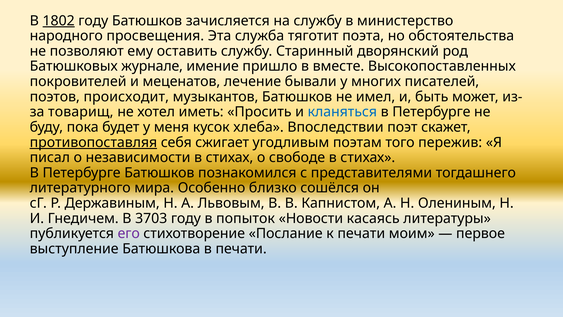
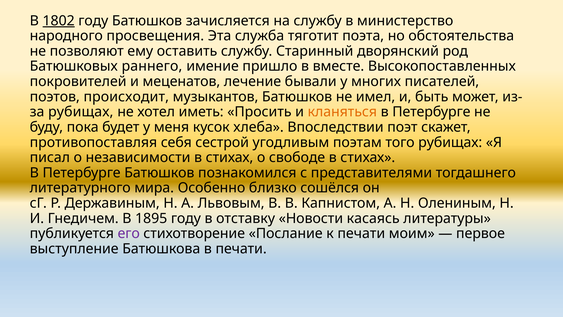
журнале: журнале -> раннего
товарищ at (81, 112): товарищ -> рубищах
кланяться colour: blue -> orange
противопоставляя underline: present -> none
сжигает: сжигает -> сестрой
того пережив: пережив -> рубищах
3703: 3703 -> 1895
попыток: попыток -> отставку
